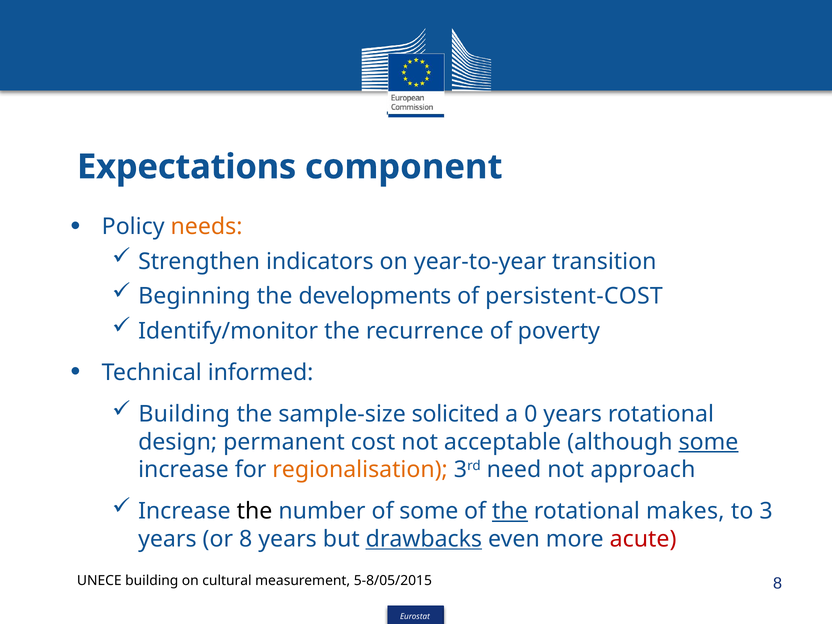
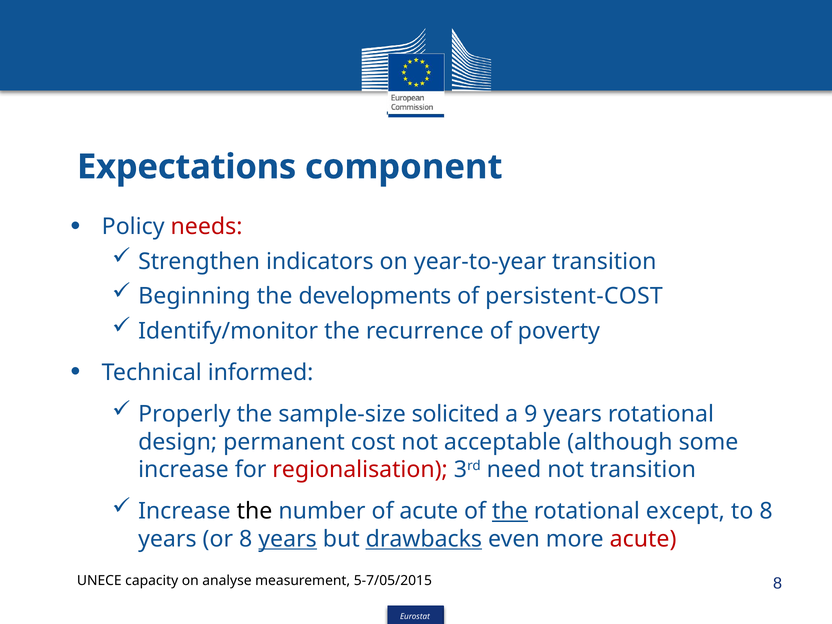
needs colour: orange -> red
Building at (184, 414): Building -> Properly
0: 0 -> 9
some at (709, 442) underline: present -> none
regionalisation colour: orange -> red
not approach: approach -> transition
of some: some -> acute
makes: makes -> except
to 3: 3 -> 8
years at (288, 539) underline: none -> present
UNECE building: building -> capacity
cultural: cultural -> analyse
5-8/05/2015: 5-8/05/2015 -> 5-7/05/2015
